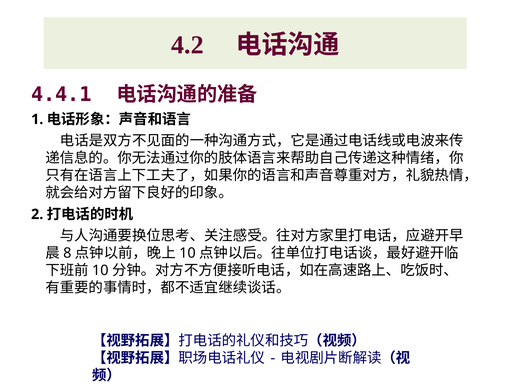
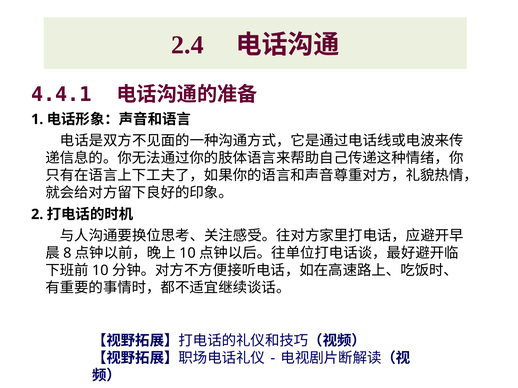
4.2: 4.2 -> 2.4
